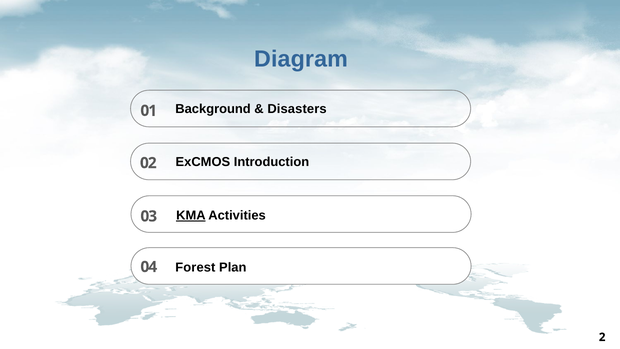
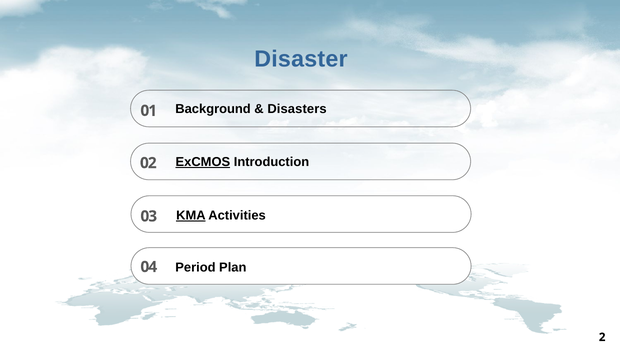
Diagram: Diagram -> Disaster
ExCMOS underline: none -> present
Forest: Forest -> Period
